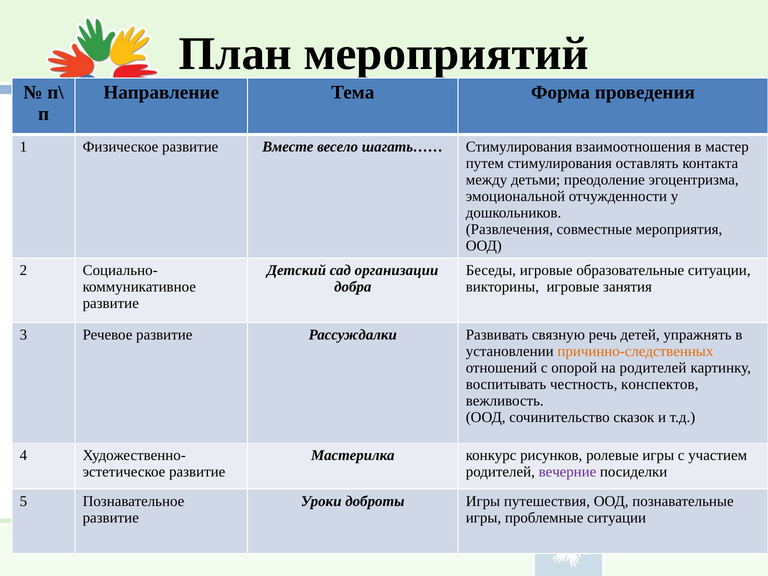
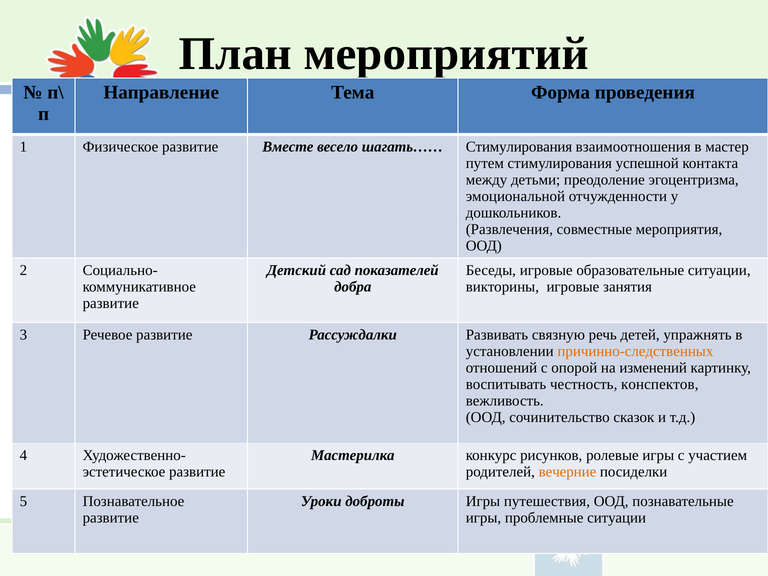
оставлять: оставлять -> успешной
организации: организации -> показателей
на родителей: родителей -> изменений
вечерние colour: purple -> orange
